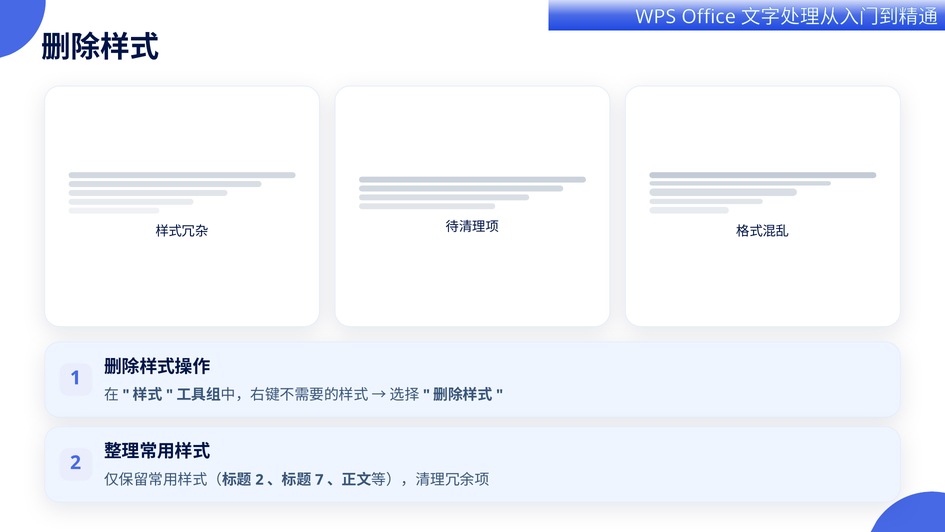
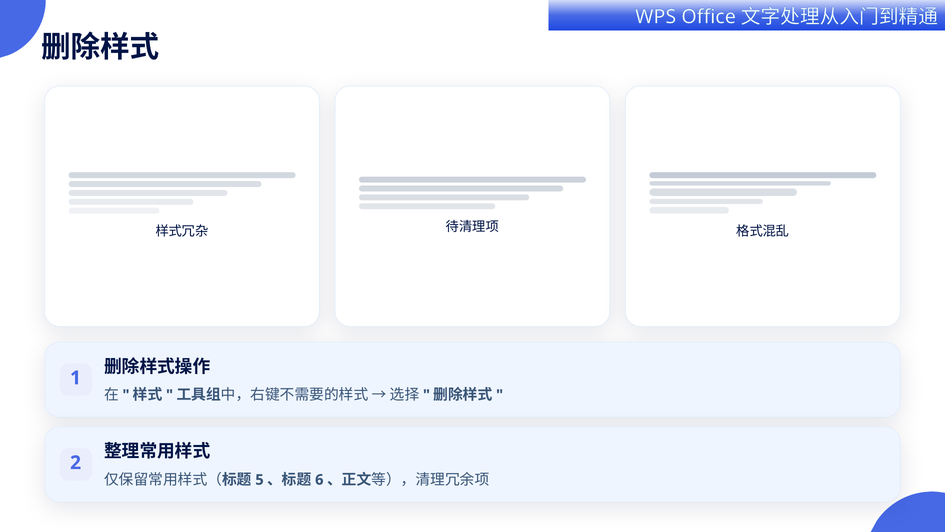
2 at (260, 479): 2 -> 5
7: 7 -> 6
